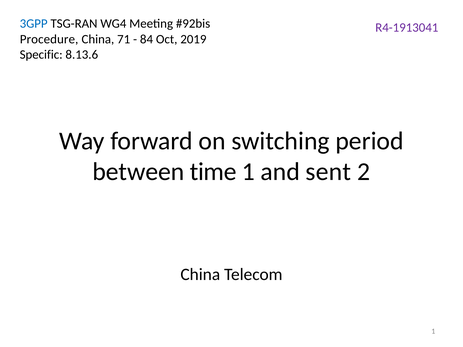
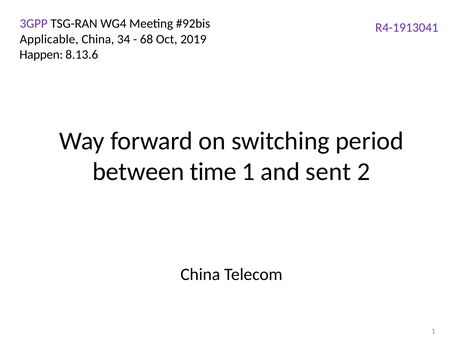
3GPP colour: blue -> purple
Procedure: Procedure -> Applicable
71: 71 -> 34
84: 84 -> 68
Specific: Specific -> Happen
